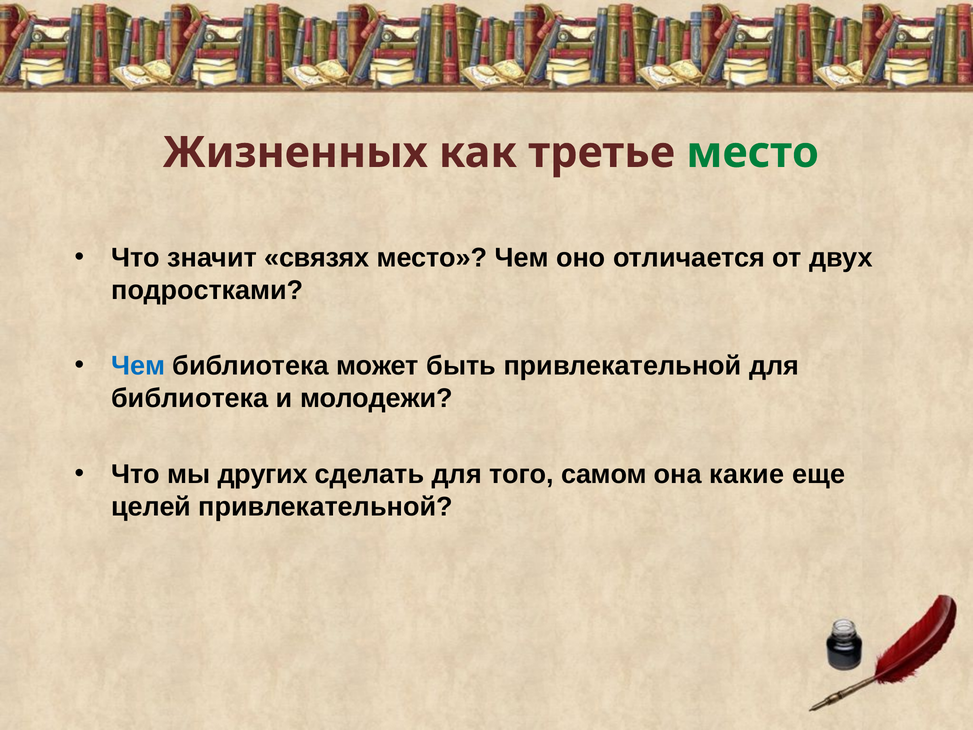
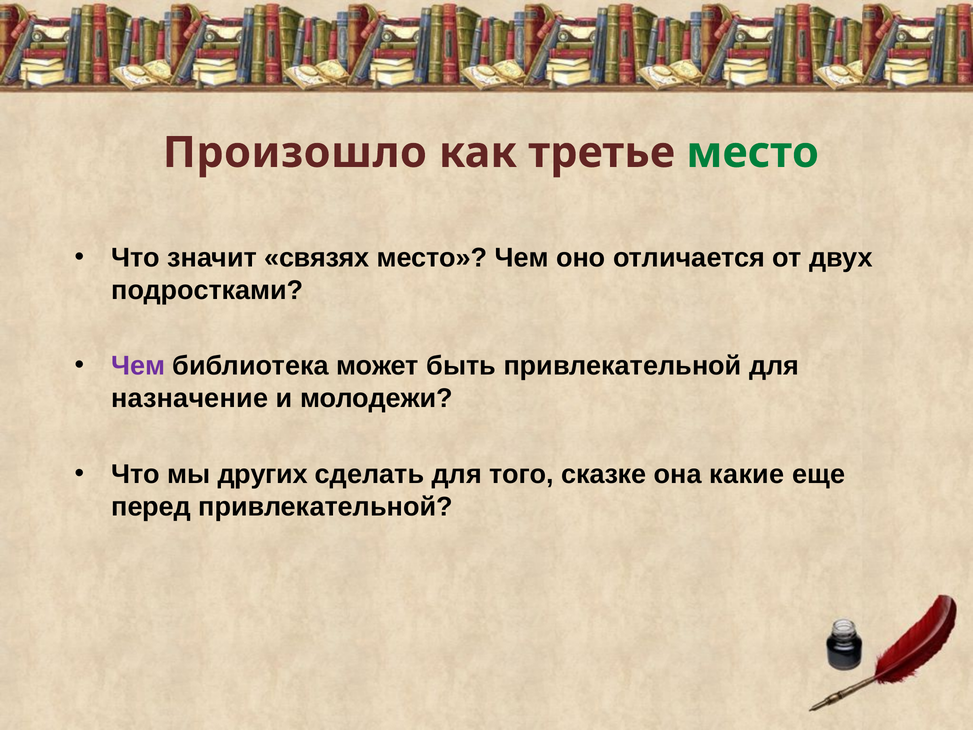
Жизненных: Жизненных -> Произошло
Чем at (138, 366) colour: blue -> purple
библиотека at (190, 398): библиотека -> назначение
самом: самом -> сказке
целей: целей -> перед
